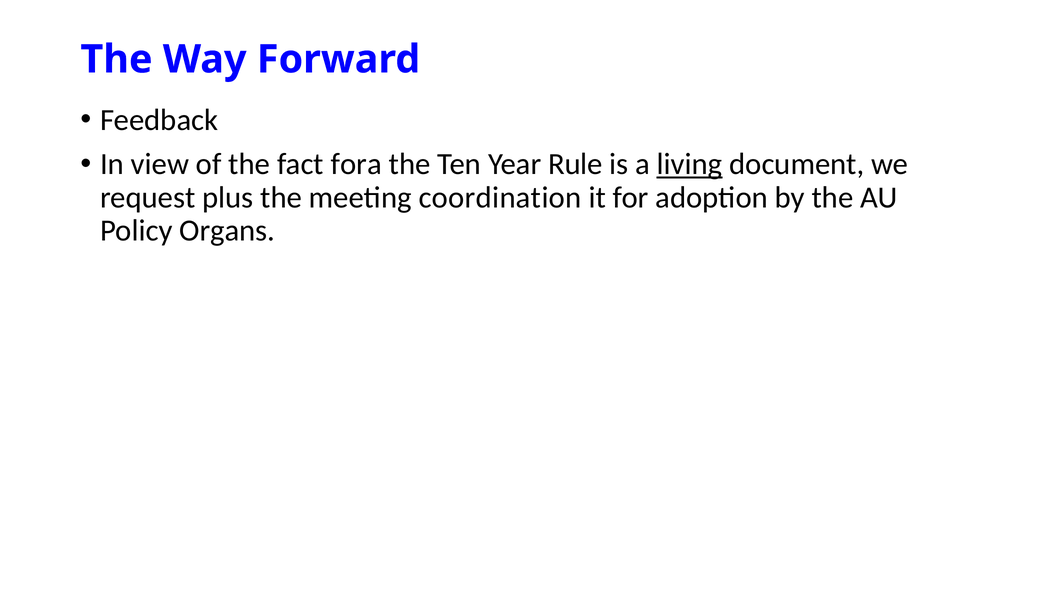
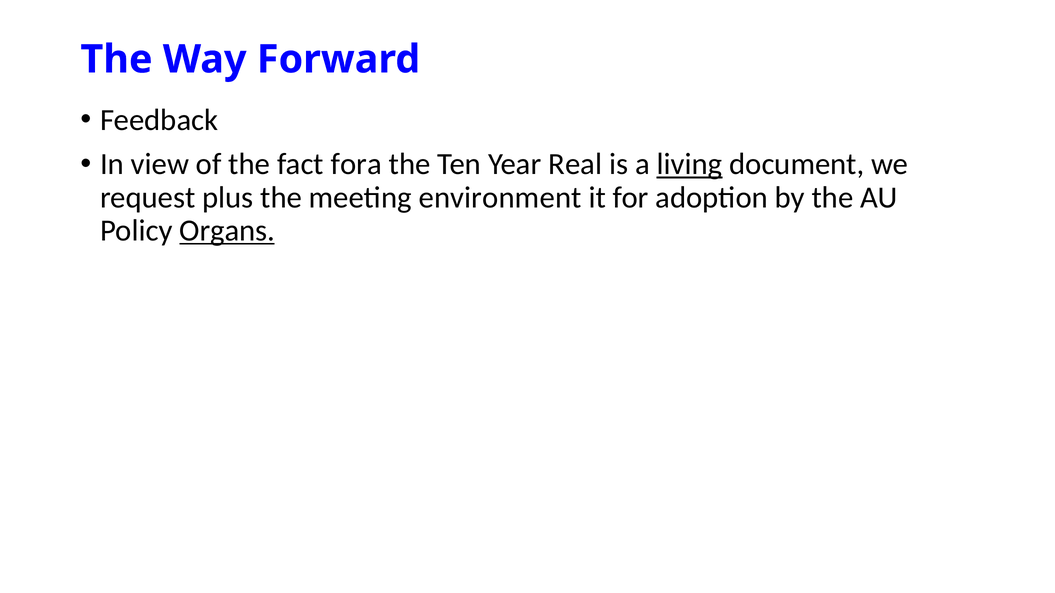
Rule: Rule -> Real
coordination: coordination -> environment
Organs underline: none -> present
